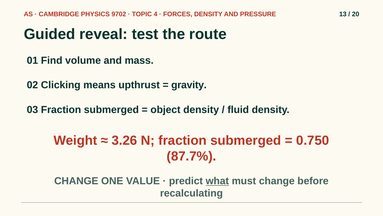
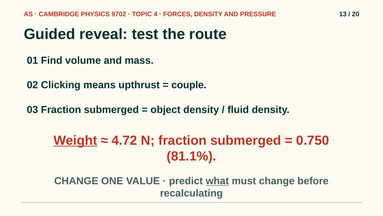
gravity: gravity -> couple
Weight underline: none -> present
3.26: 3.26 -> 4.72
87.7%: 87.7% -> 81.1%
